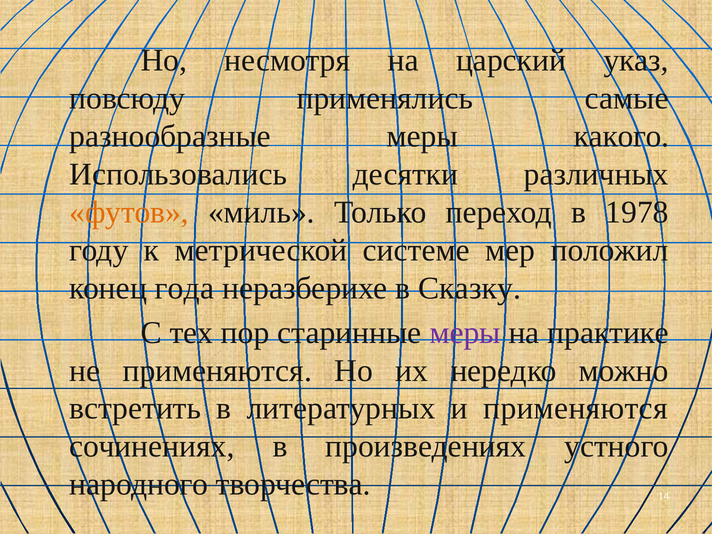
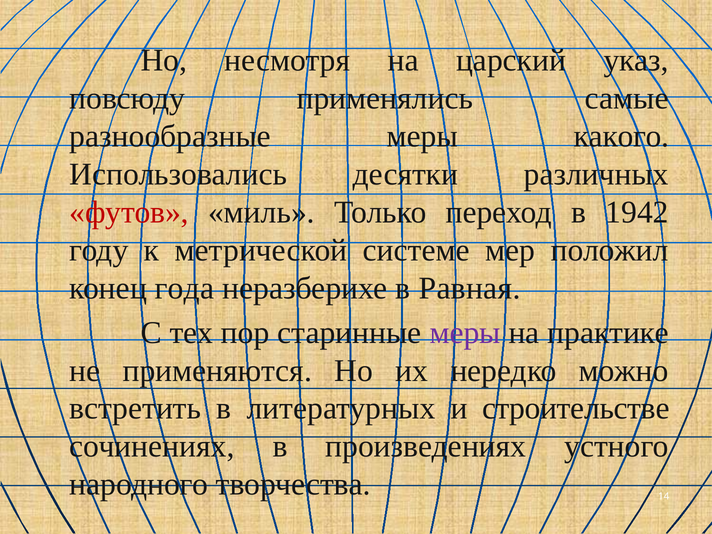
футов colour: orange -> red
1978: 1978 -> 1942
Сказку: Сказку -> Равная
и применяются: применяются -> строительстве
